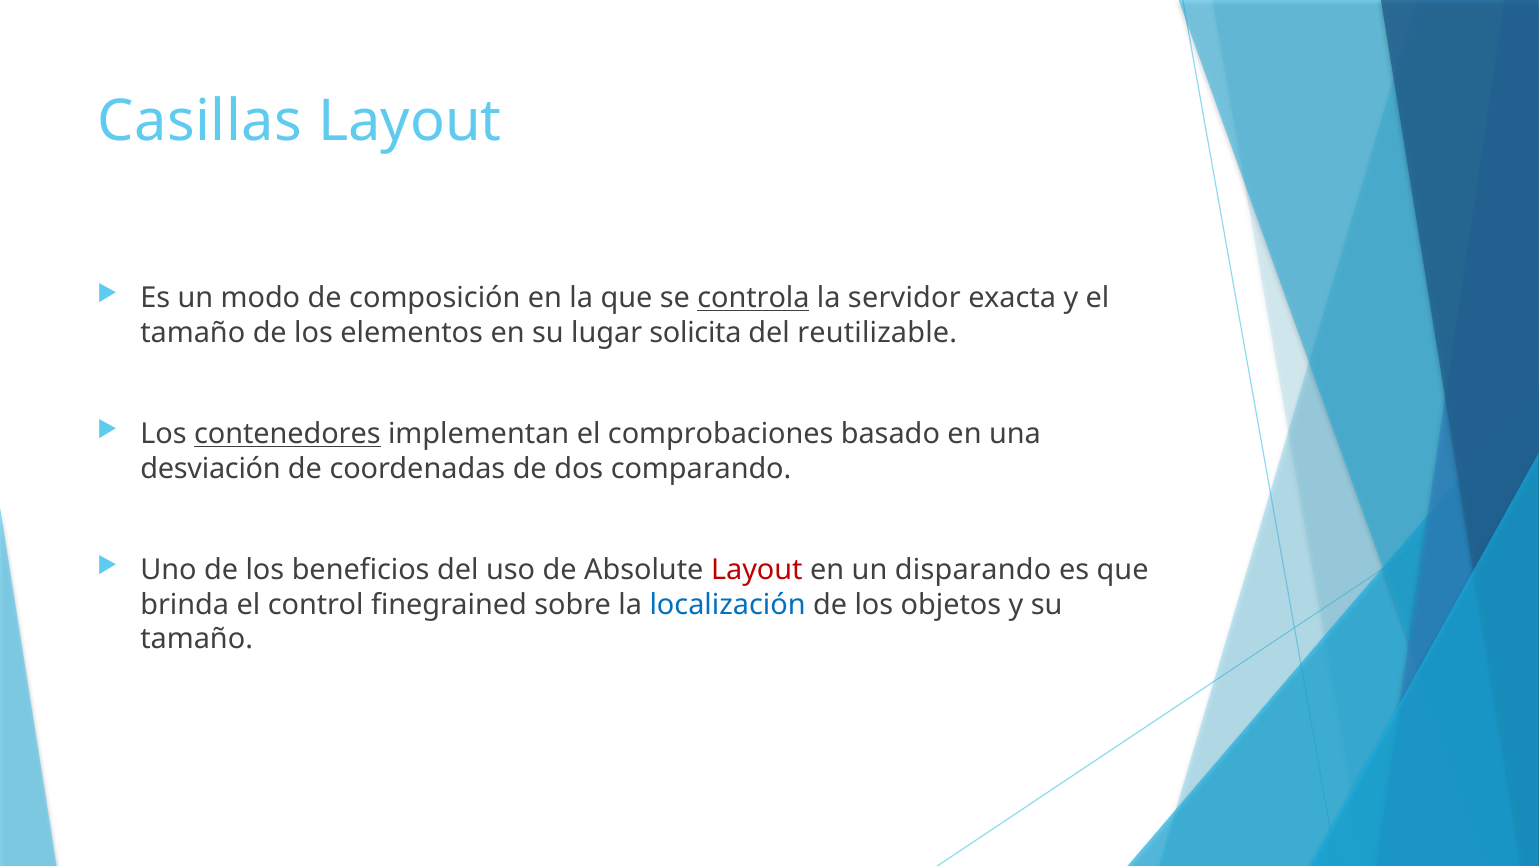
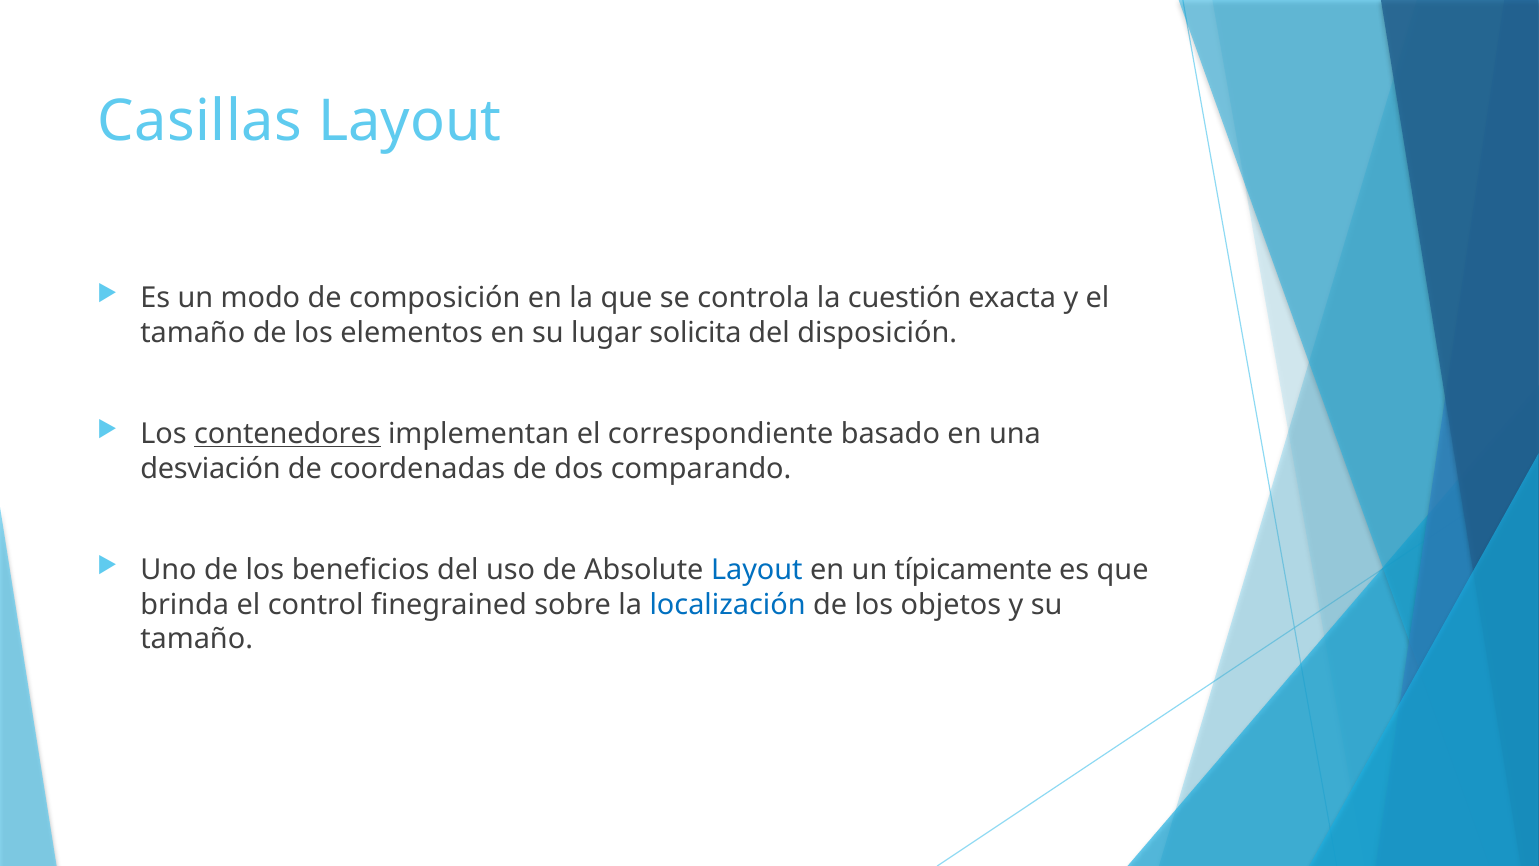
controla underline: present -> none
servidor: servidor -> cuestión
reutilizable: reutilizable -> disposición
comprobaciones: comprobaciones -> correspondiente
Layout at (757, 570) colour: red -> blue
disparando: disparando -> típicamente
